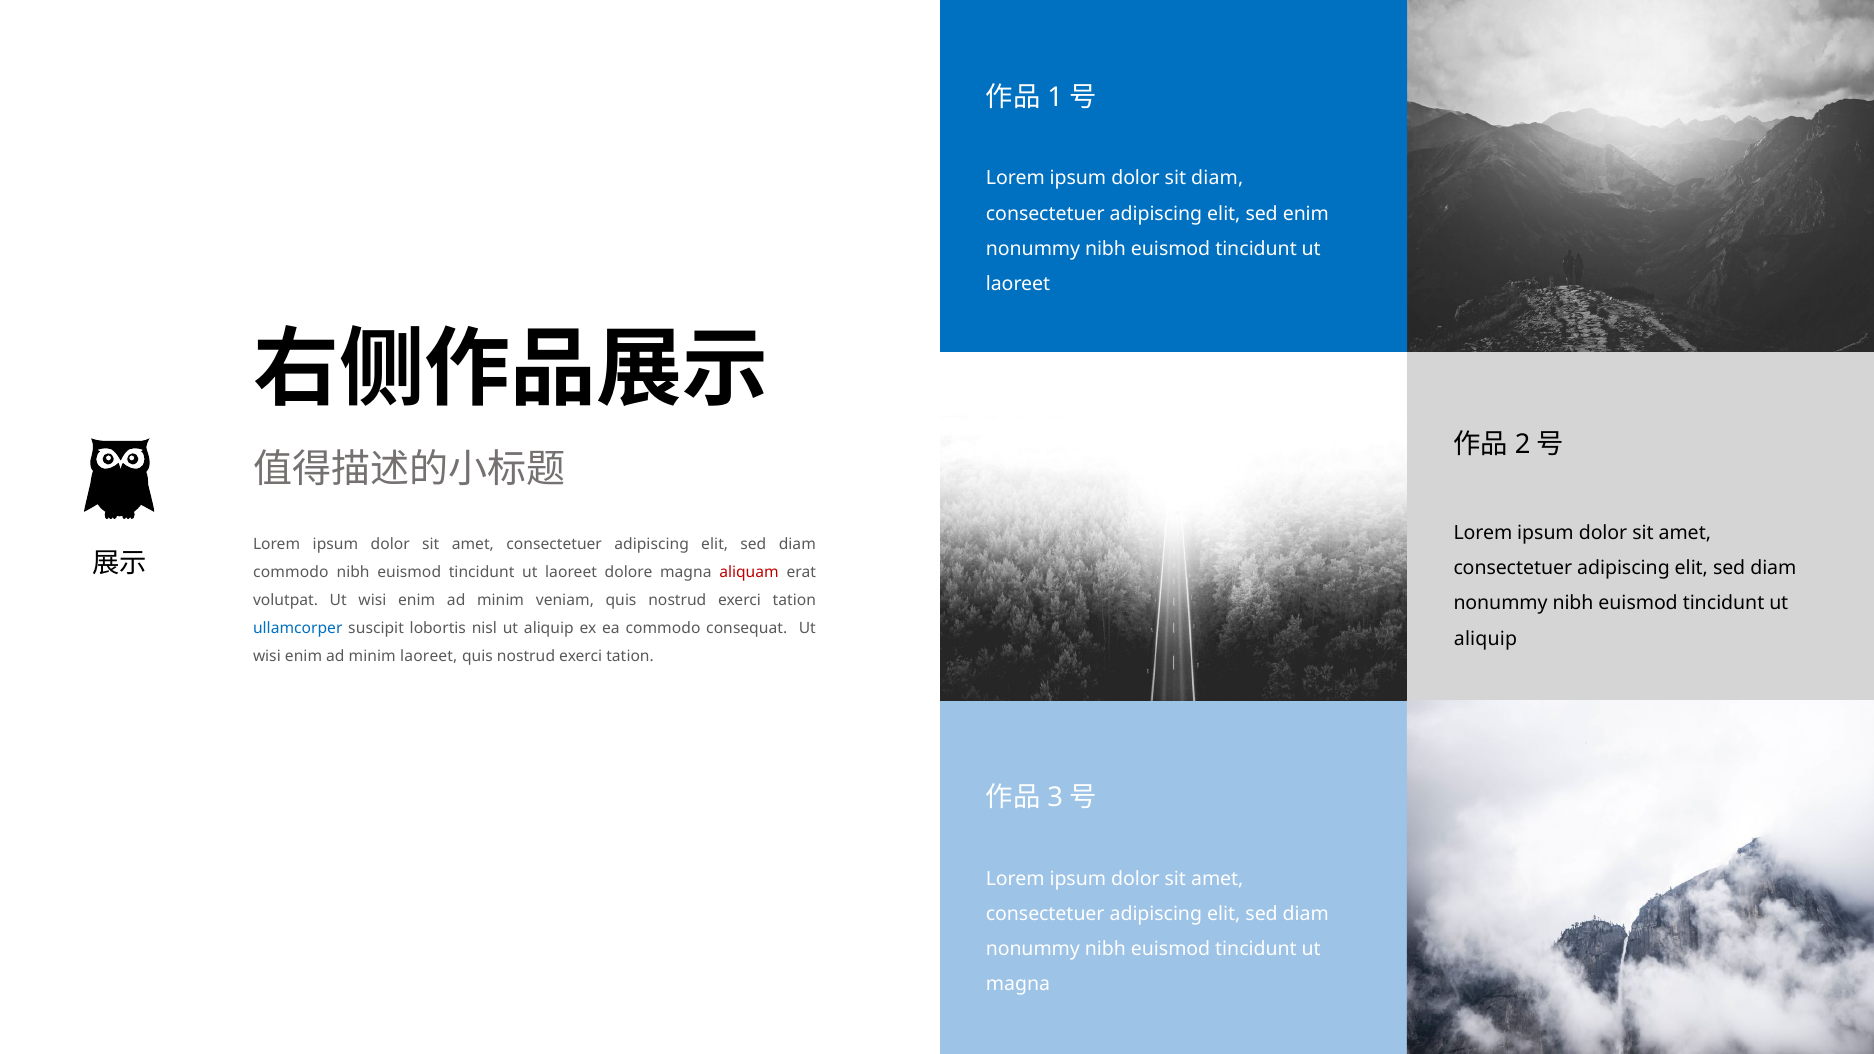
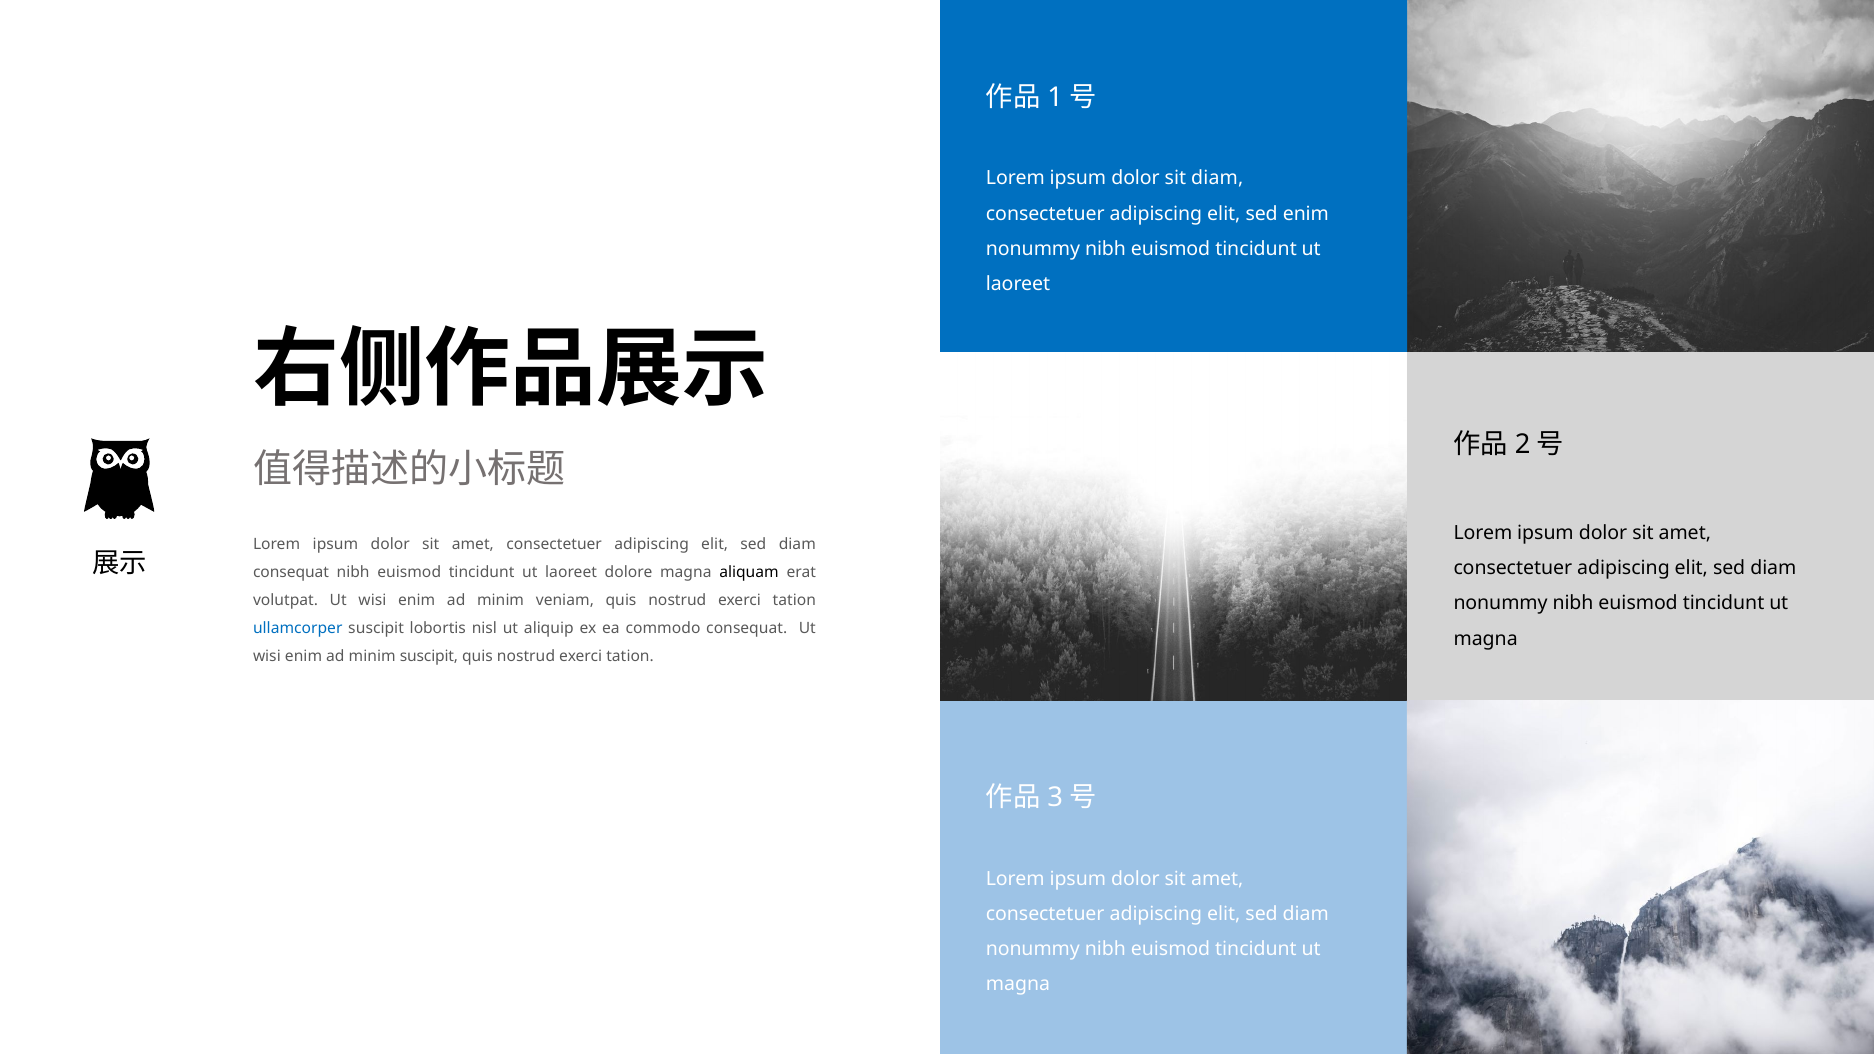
commodo at (291, 572): commodo -> consequat
aliquam colour: red -> black
aliquip at (1486, 639): aliquip -> magna
minim laoreet: laoreet -> suscipit
